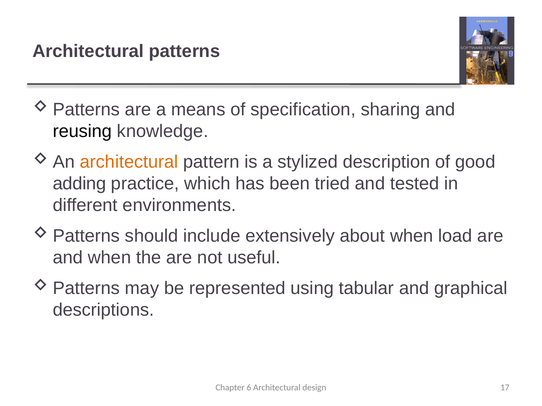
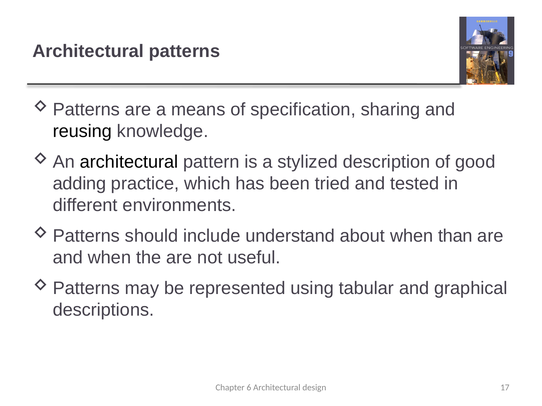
architectural at (129, 162) colour: orange -> black
extensively: extensively -> understand
load: load -> than
